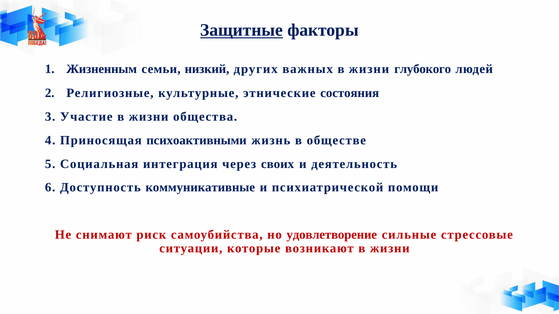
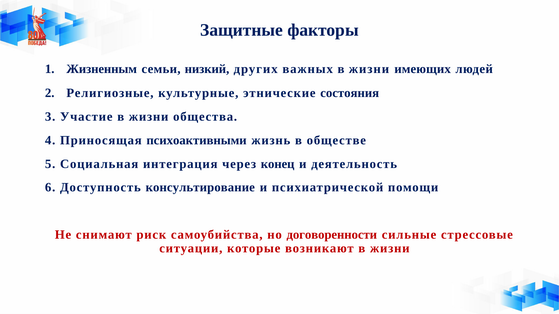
Защитные underline: present -> none
глубокого: глубокого -> имеющих
своих: своих -> конец
коммуникативные: коммуникативные -> консультирование
удовлетворение: удовлетворение -> договоренности
